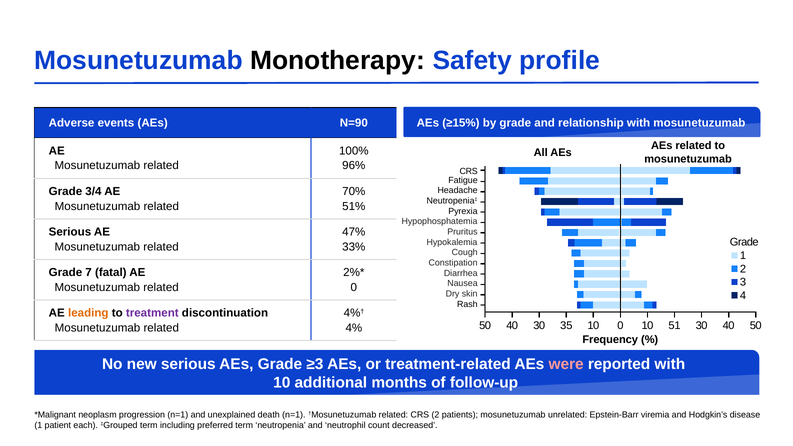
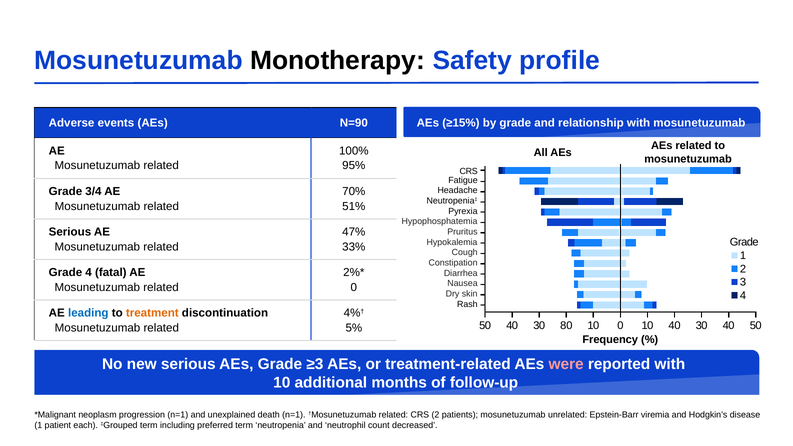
96%: 96% -> 95%
Grade 7: 7 -> 4
leading colour: orange -> blue
treatment colour: purple -> orange
35: 35 -> 80
0 51: 51 -> 40
4%: 4% -> 5%
